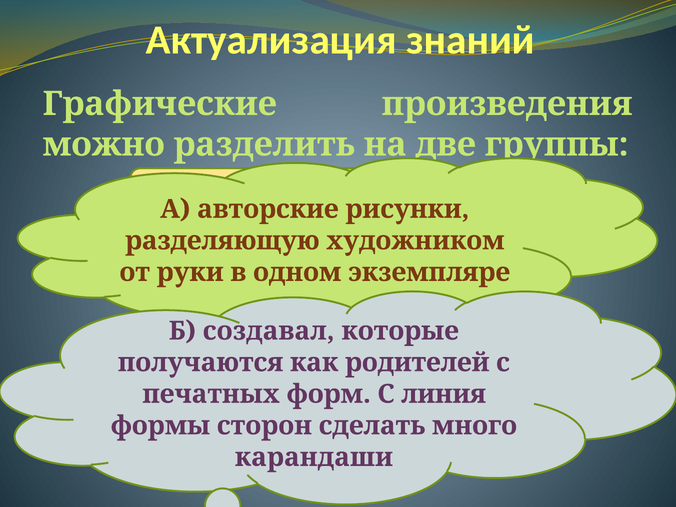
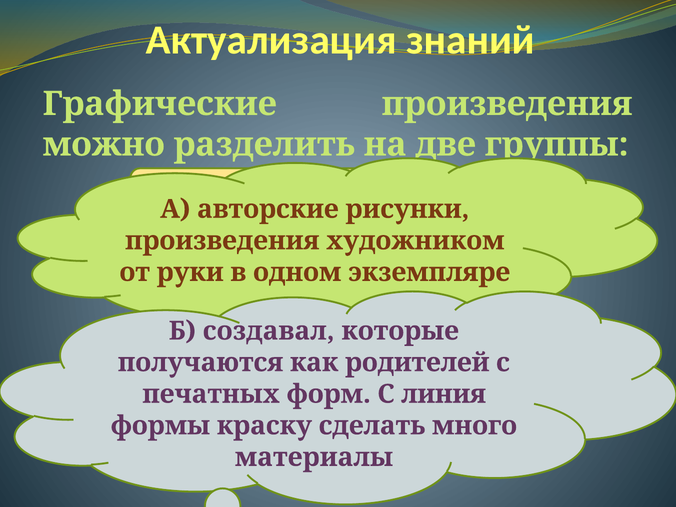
разделяющую at (222, 241): разделяющую -> произведения
сторон: сторон -> краску
карандаши: карандаши -> материалы
